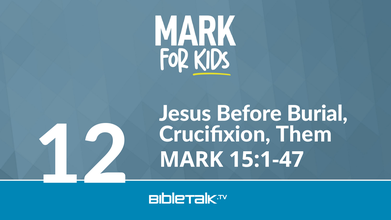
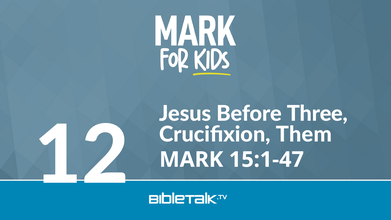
Burial: Burial -> Three
